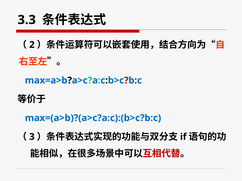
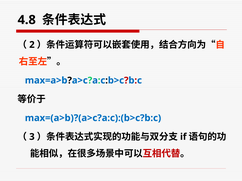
3.3: 3.3 -> 4.8
